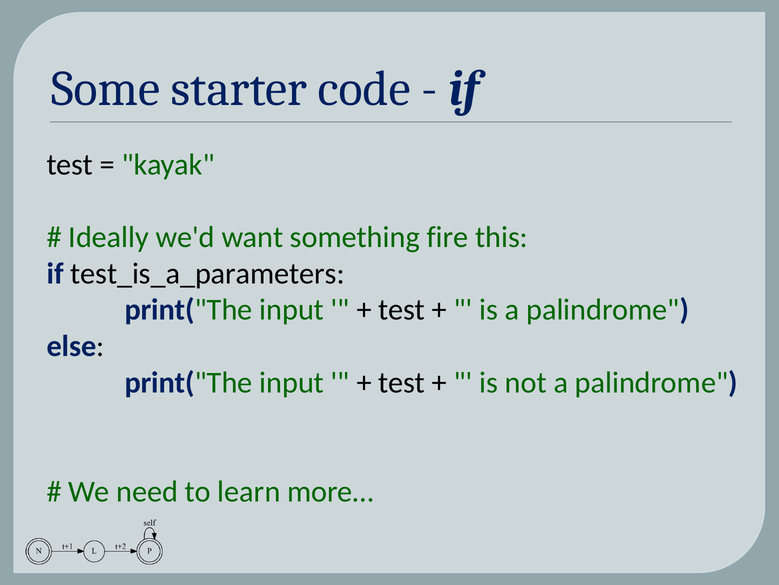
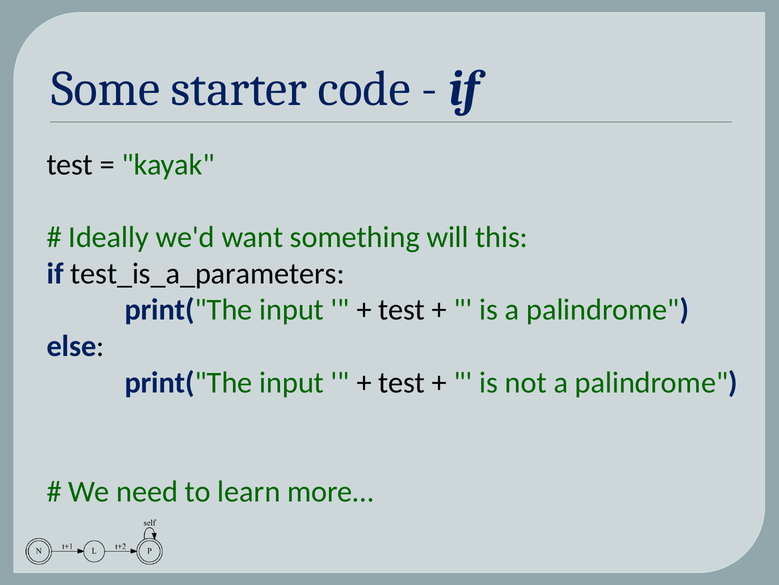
fire: fire -> will
